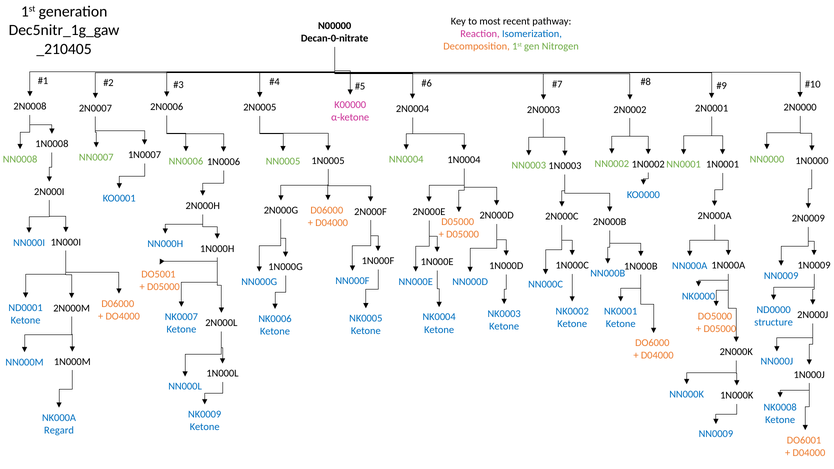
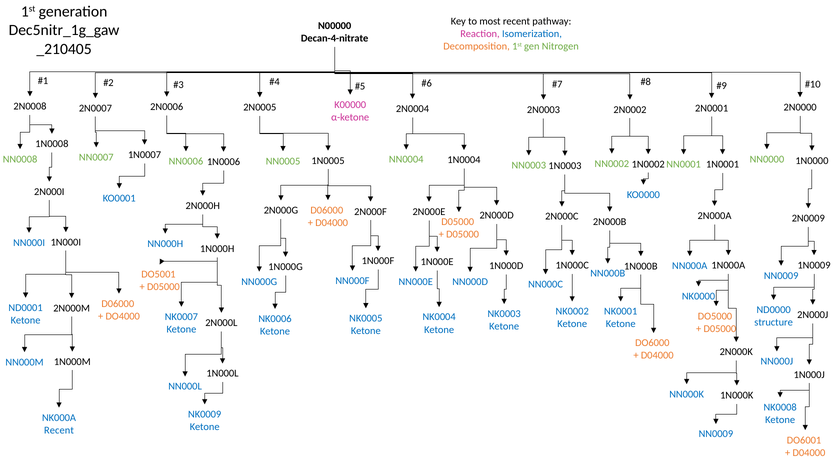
Decan-0-nitrate: Decan-0-nitrate -> Decan-4-nitrate
Regard at (59, 430): Regard -> Recent
